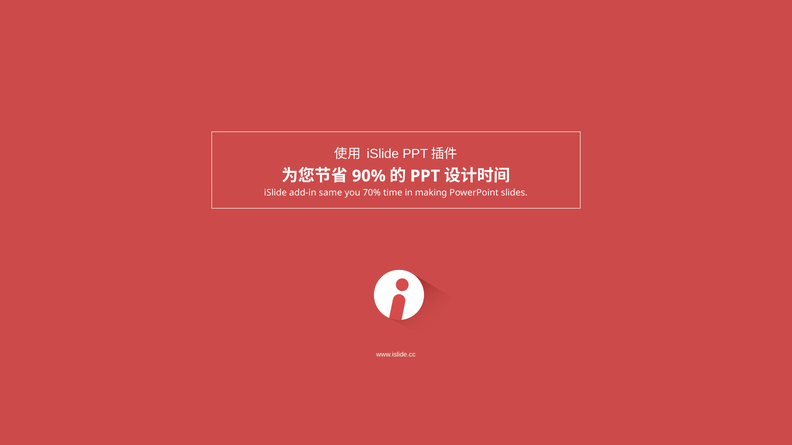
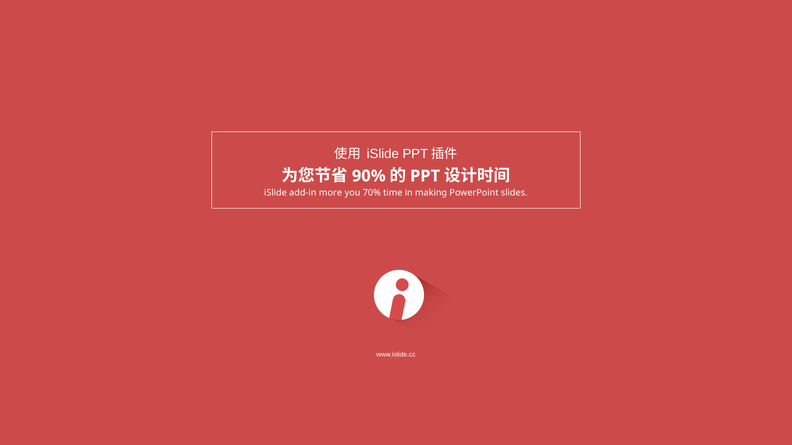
same: same -> more
